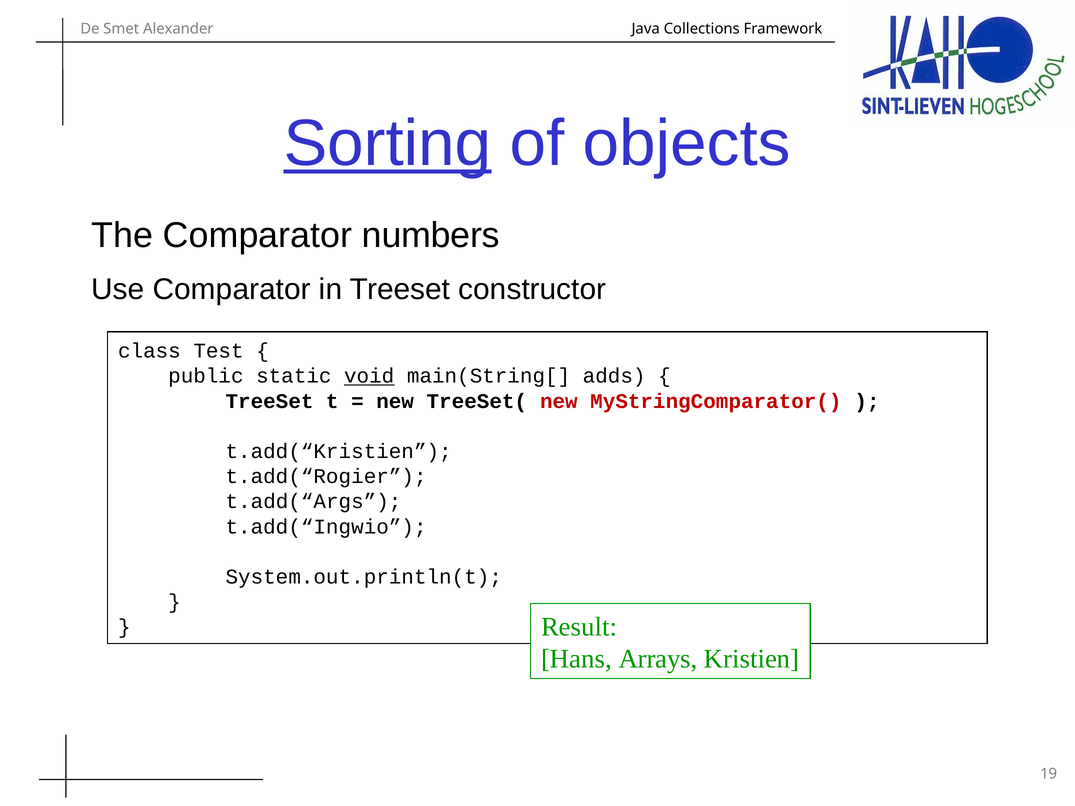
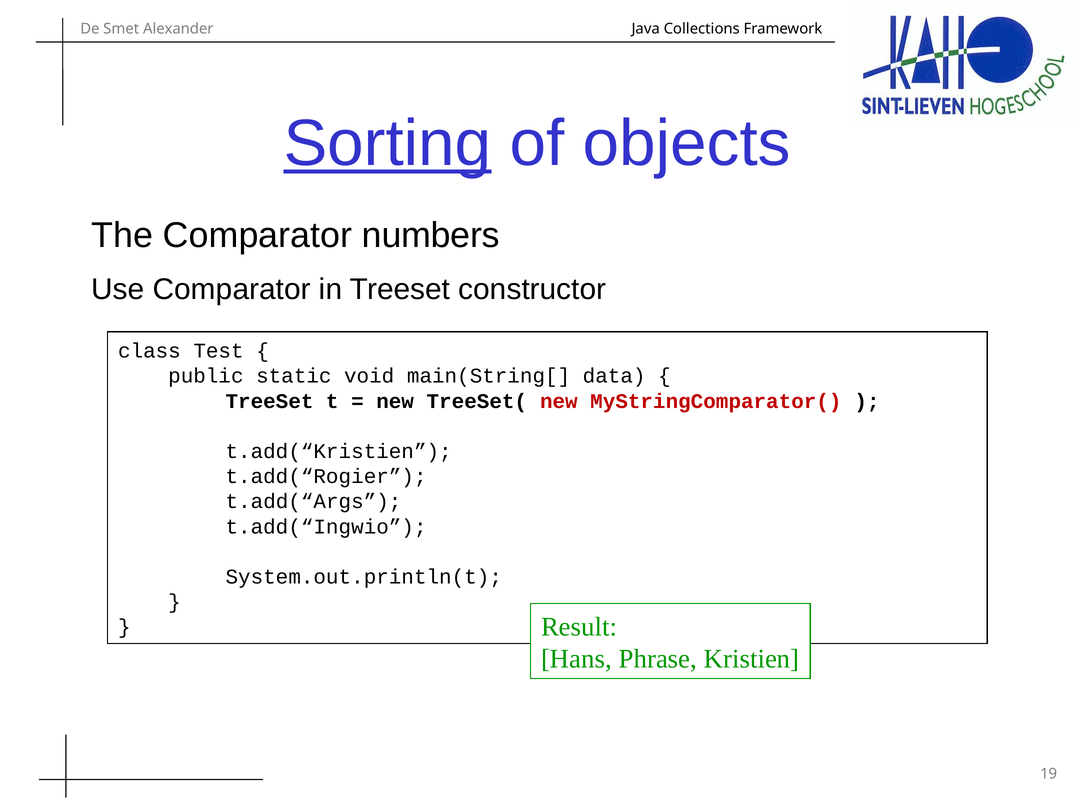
void underline: present -> none
adds: adds -> data
Arrays: Arrays -> Phrase
